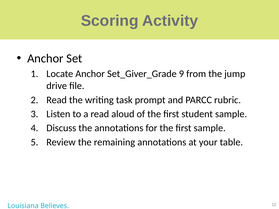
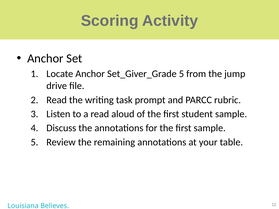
Set_Giver_Grade 9: 9 -> 5
